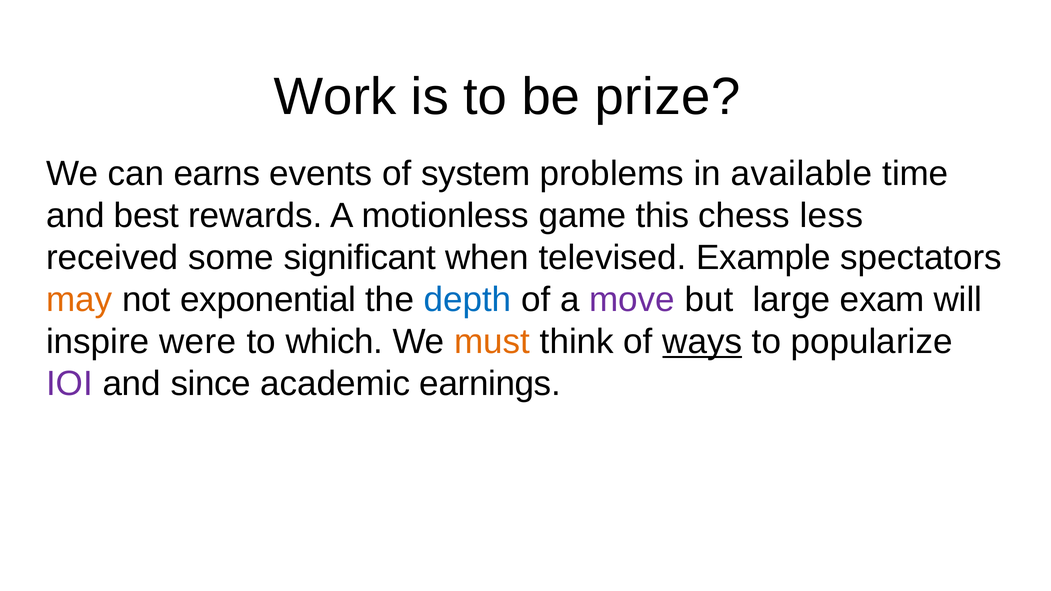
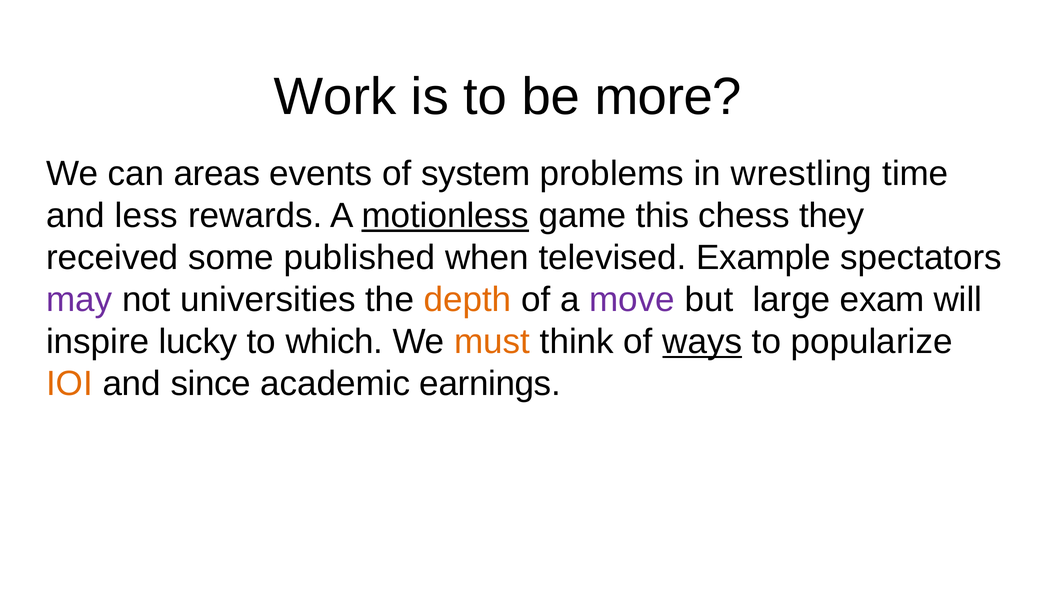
prize: prize -> more
earns: earns -> areas
available: available -> wrestling
best: best -> less
motionless underline: none -> present
less: less -> they
significant: significant -> published
may colour: orange -> purple
exponential: exponential -> universities
depth colour: blue -> orange
were: were -> lucky
IOI colour: purple -> orange
